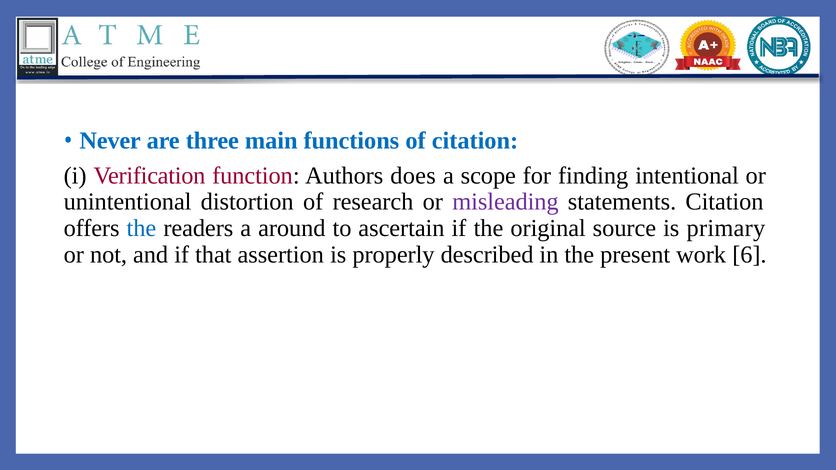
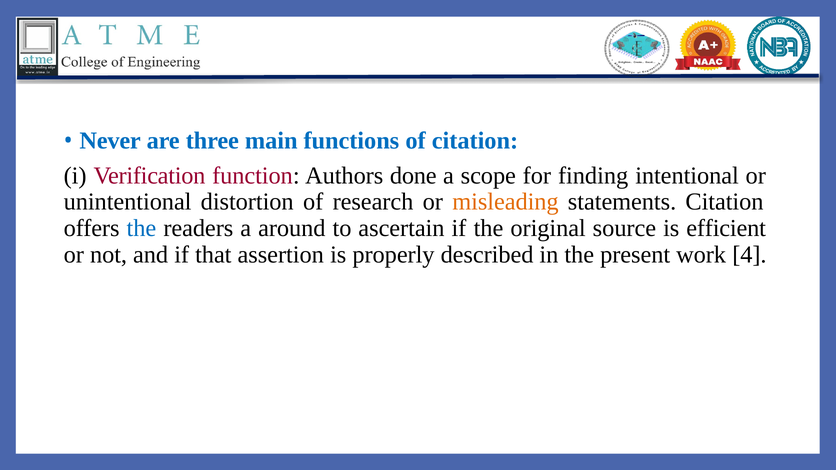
does: does -> done
misleading colour: purple -> orange
primary: primary -> efficient
6: 6 -> 4
